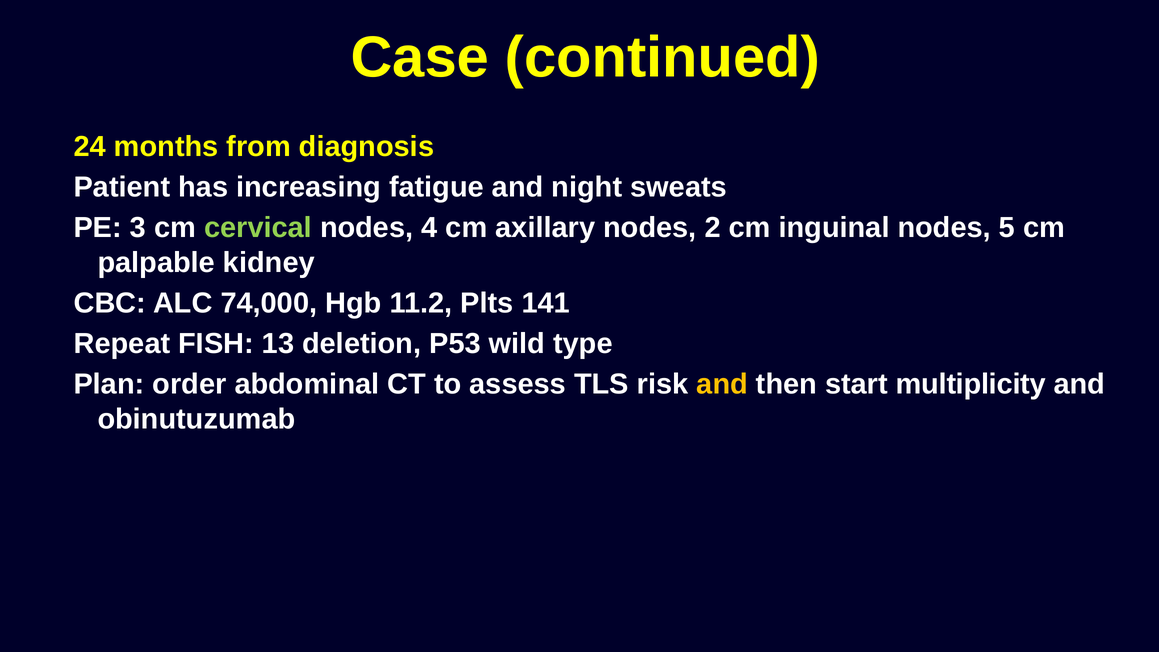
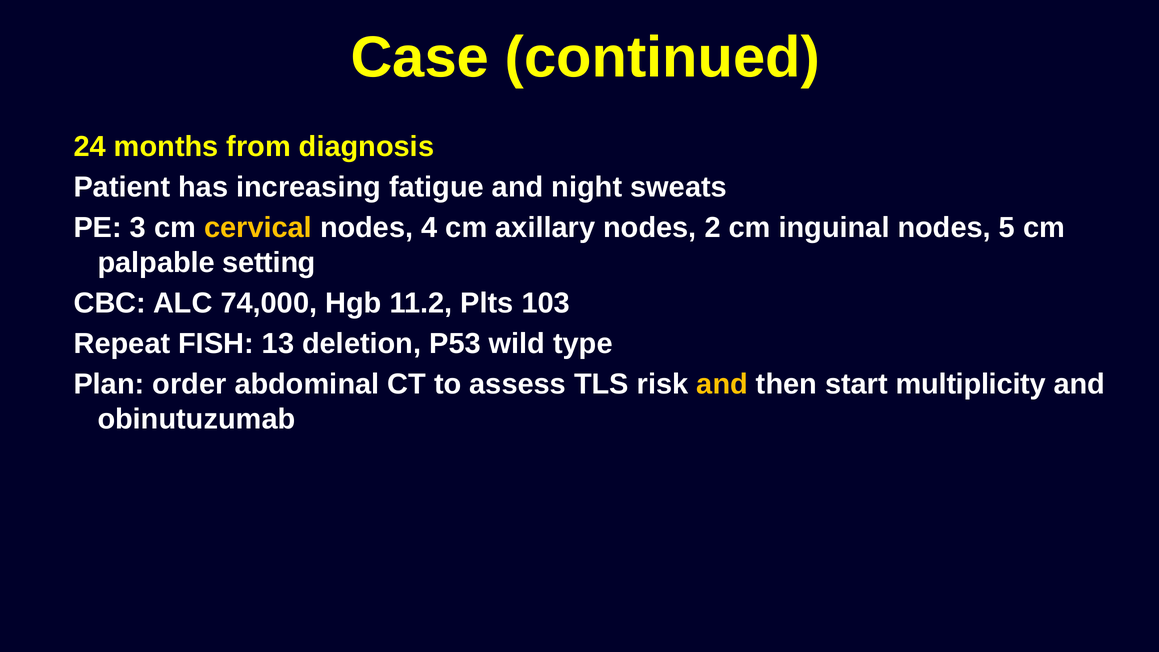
cervical colour: light green -> yellow
kidney: kidney -> setting
141: 141 -> 103
